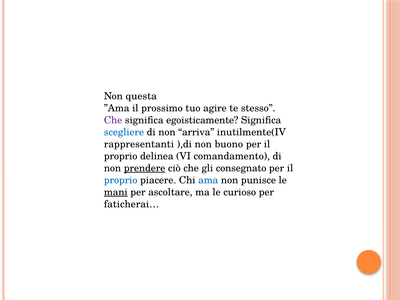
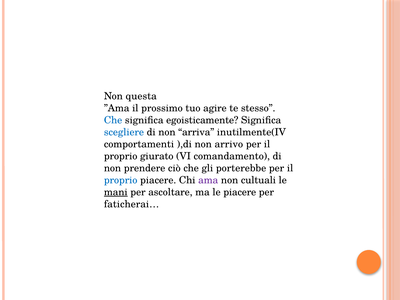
Che at (113, 120) colour: purple -> blue
rappresentanti: rappresentanti -> comportamenti
buono: buono -> arrivo
delinea: delinea -> giurato
prendere underline: present -> none
consegnato: consegnato -> porterebbe
ama colour: blue -> purple
punisce: punisce -> cultuali
le curioso: curioso -> piacere
